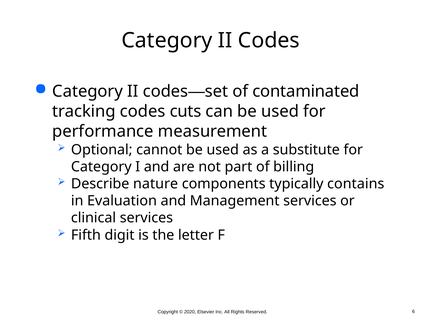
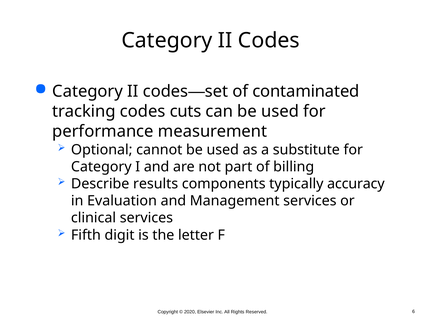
nature: nature -> results
contains: contains -> accuracy
